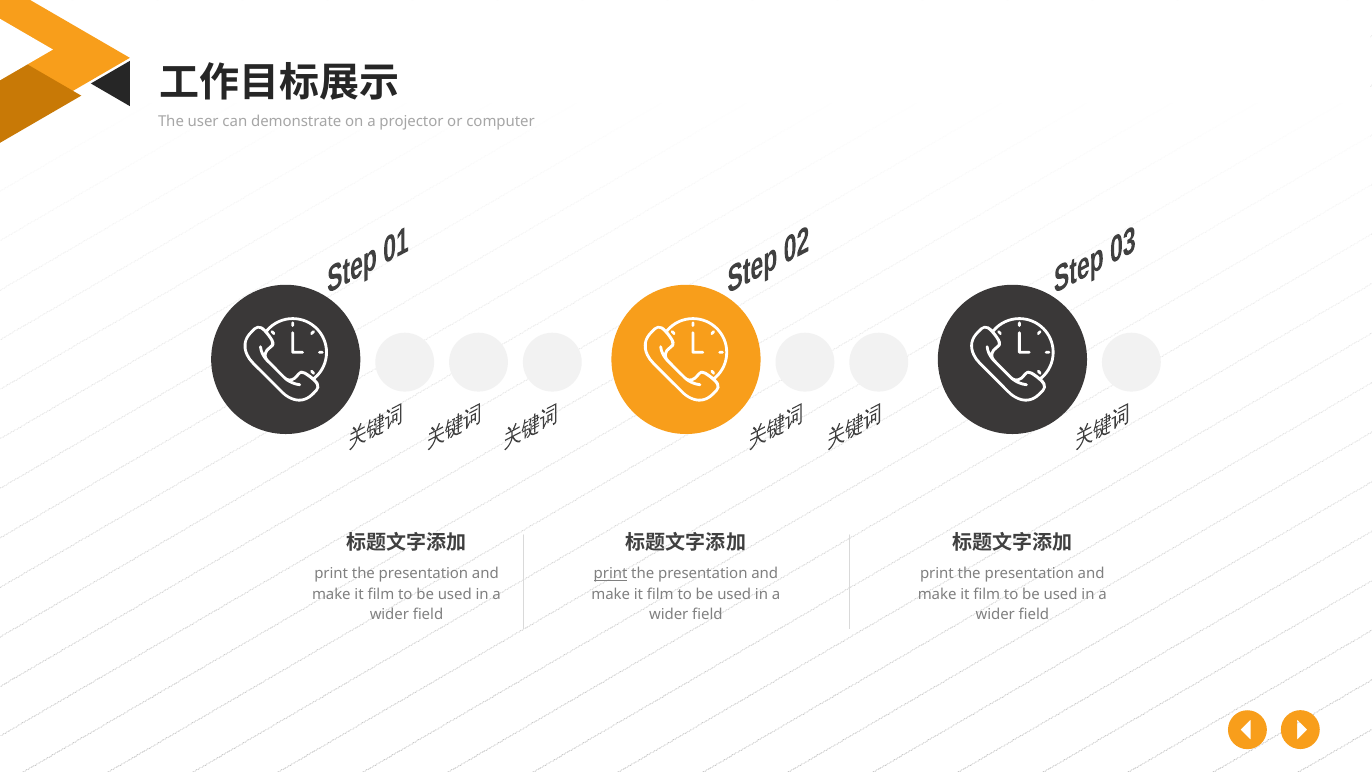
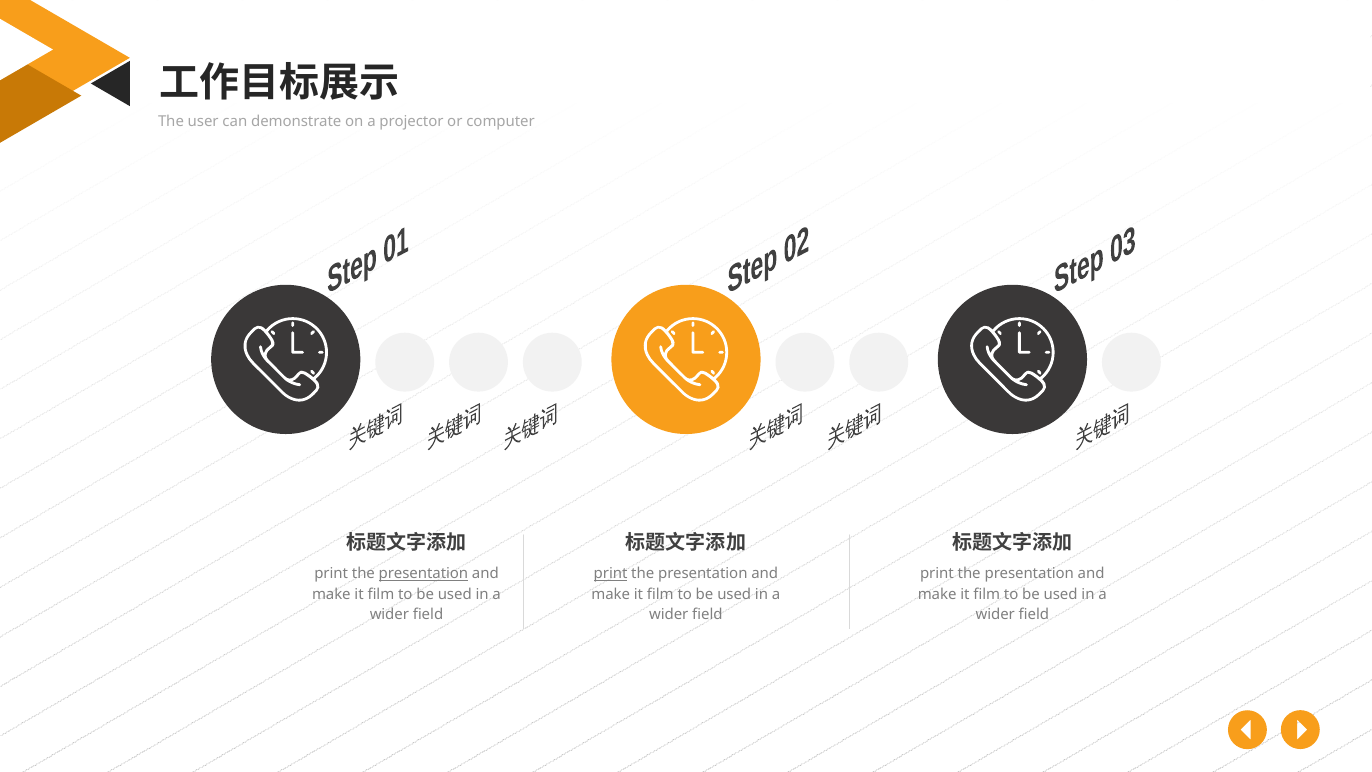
presentation at (423, 574) underline: none -> present
